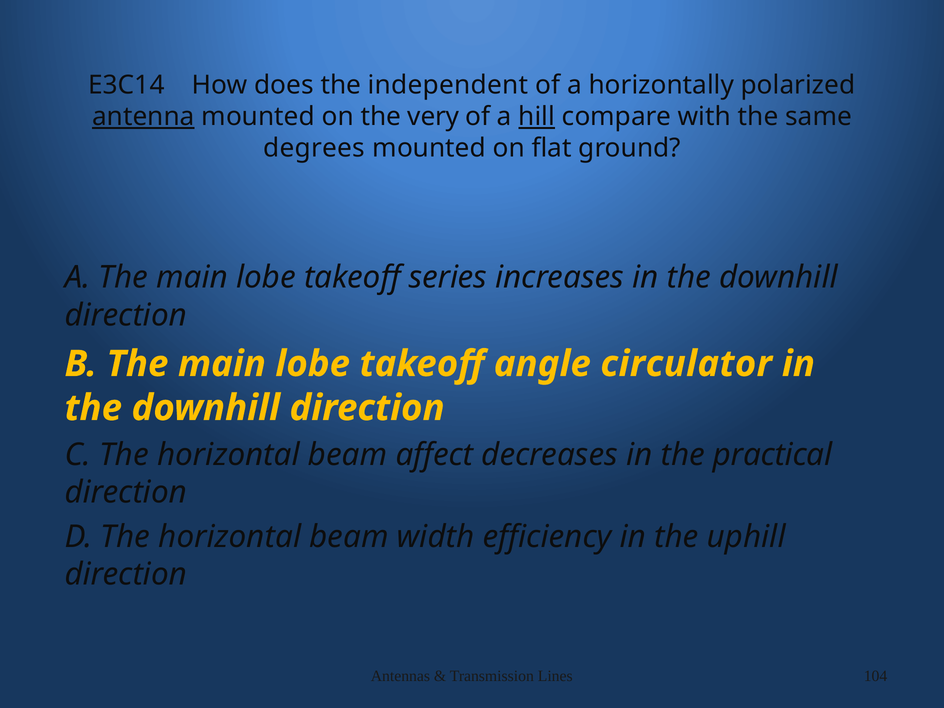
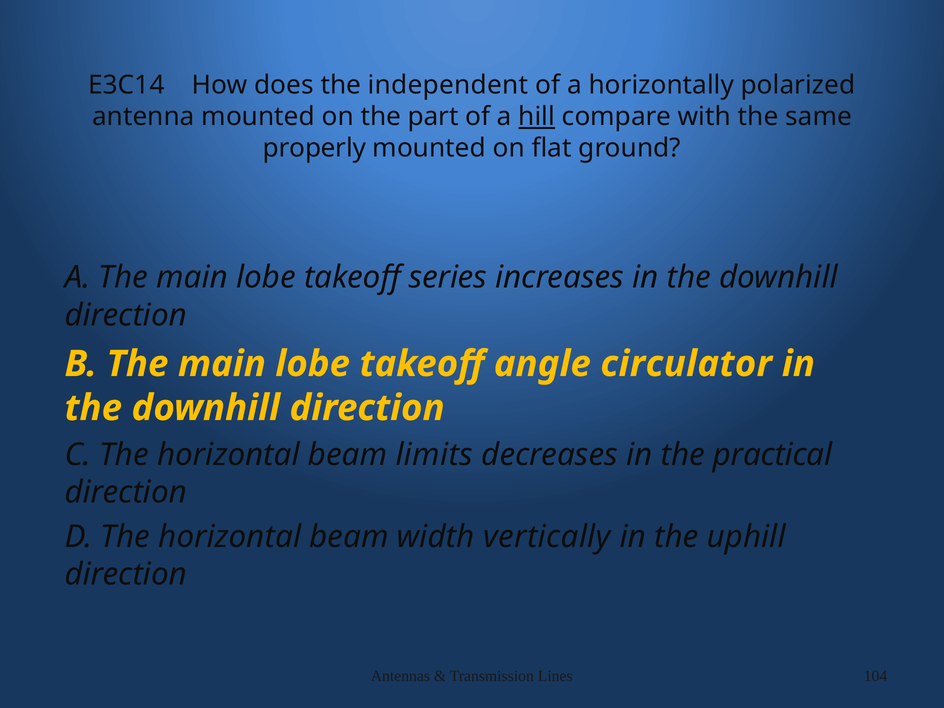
antenna underline: present -> none
very: very -> part
degrees: degrees -> properly
affect: affect -> limits
efficiency: efficiency -> vertically
